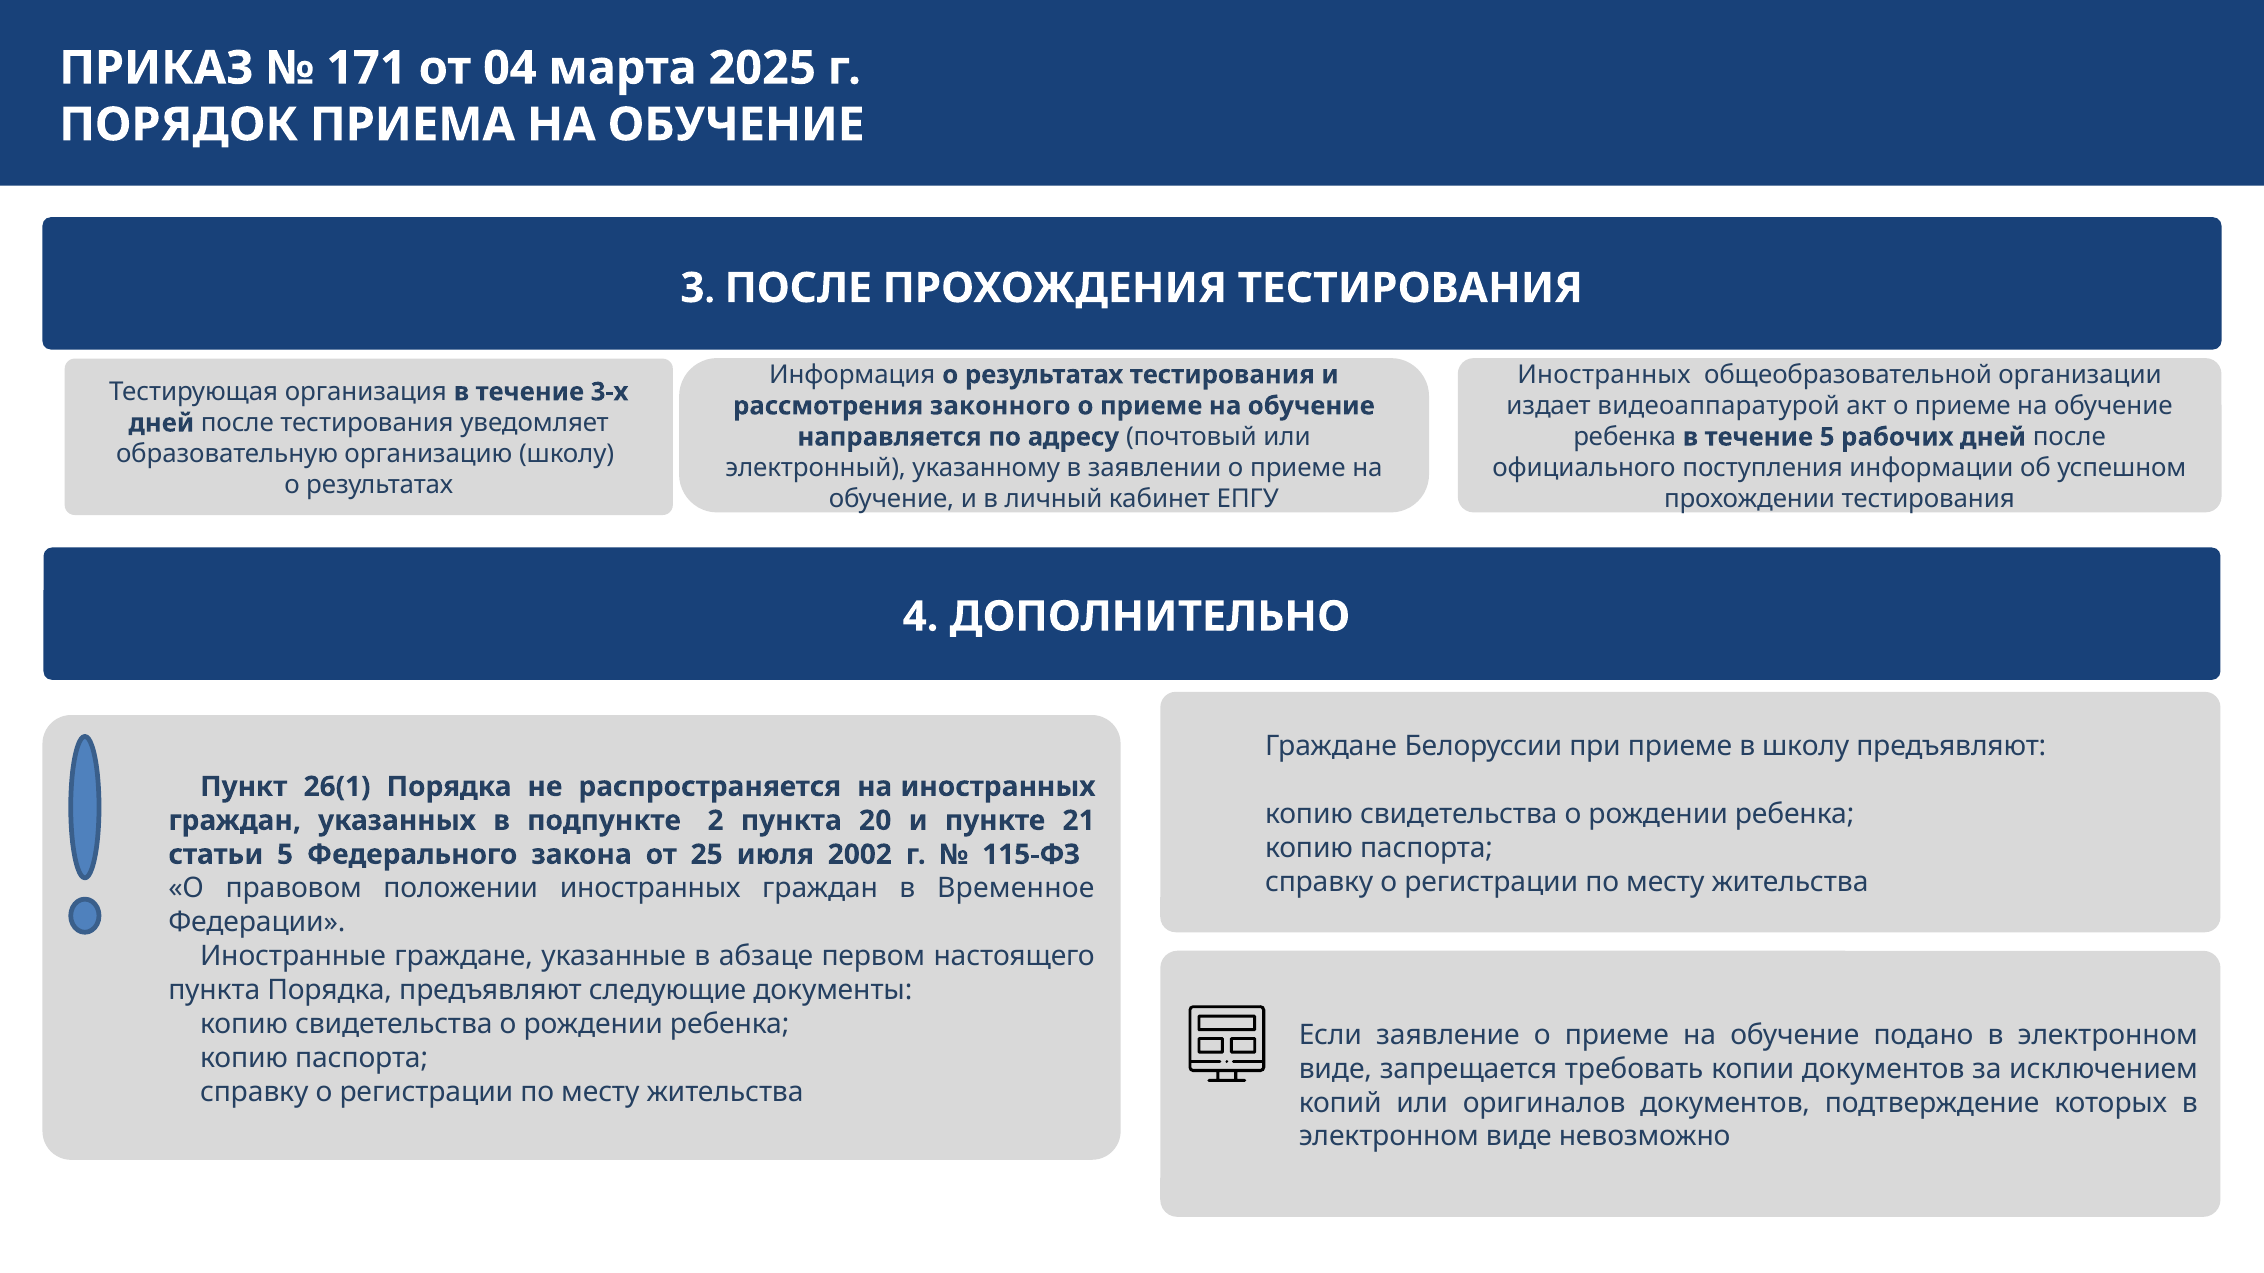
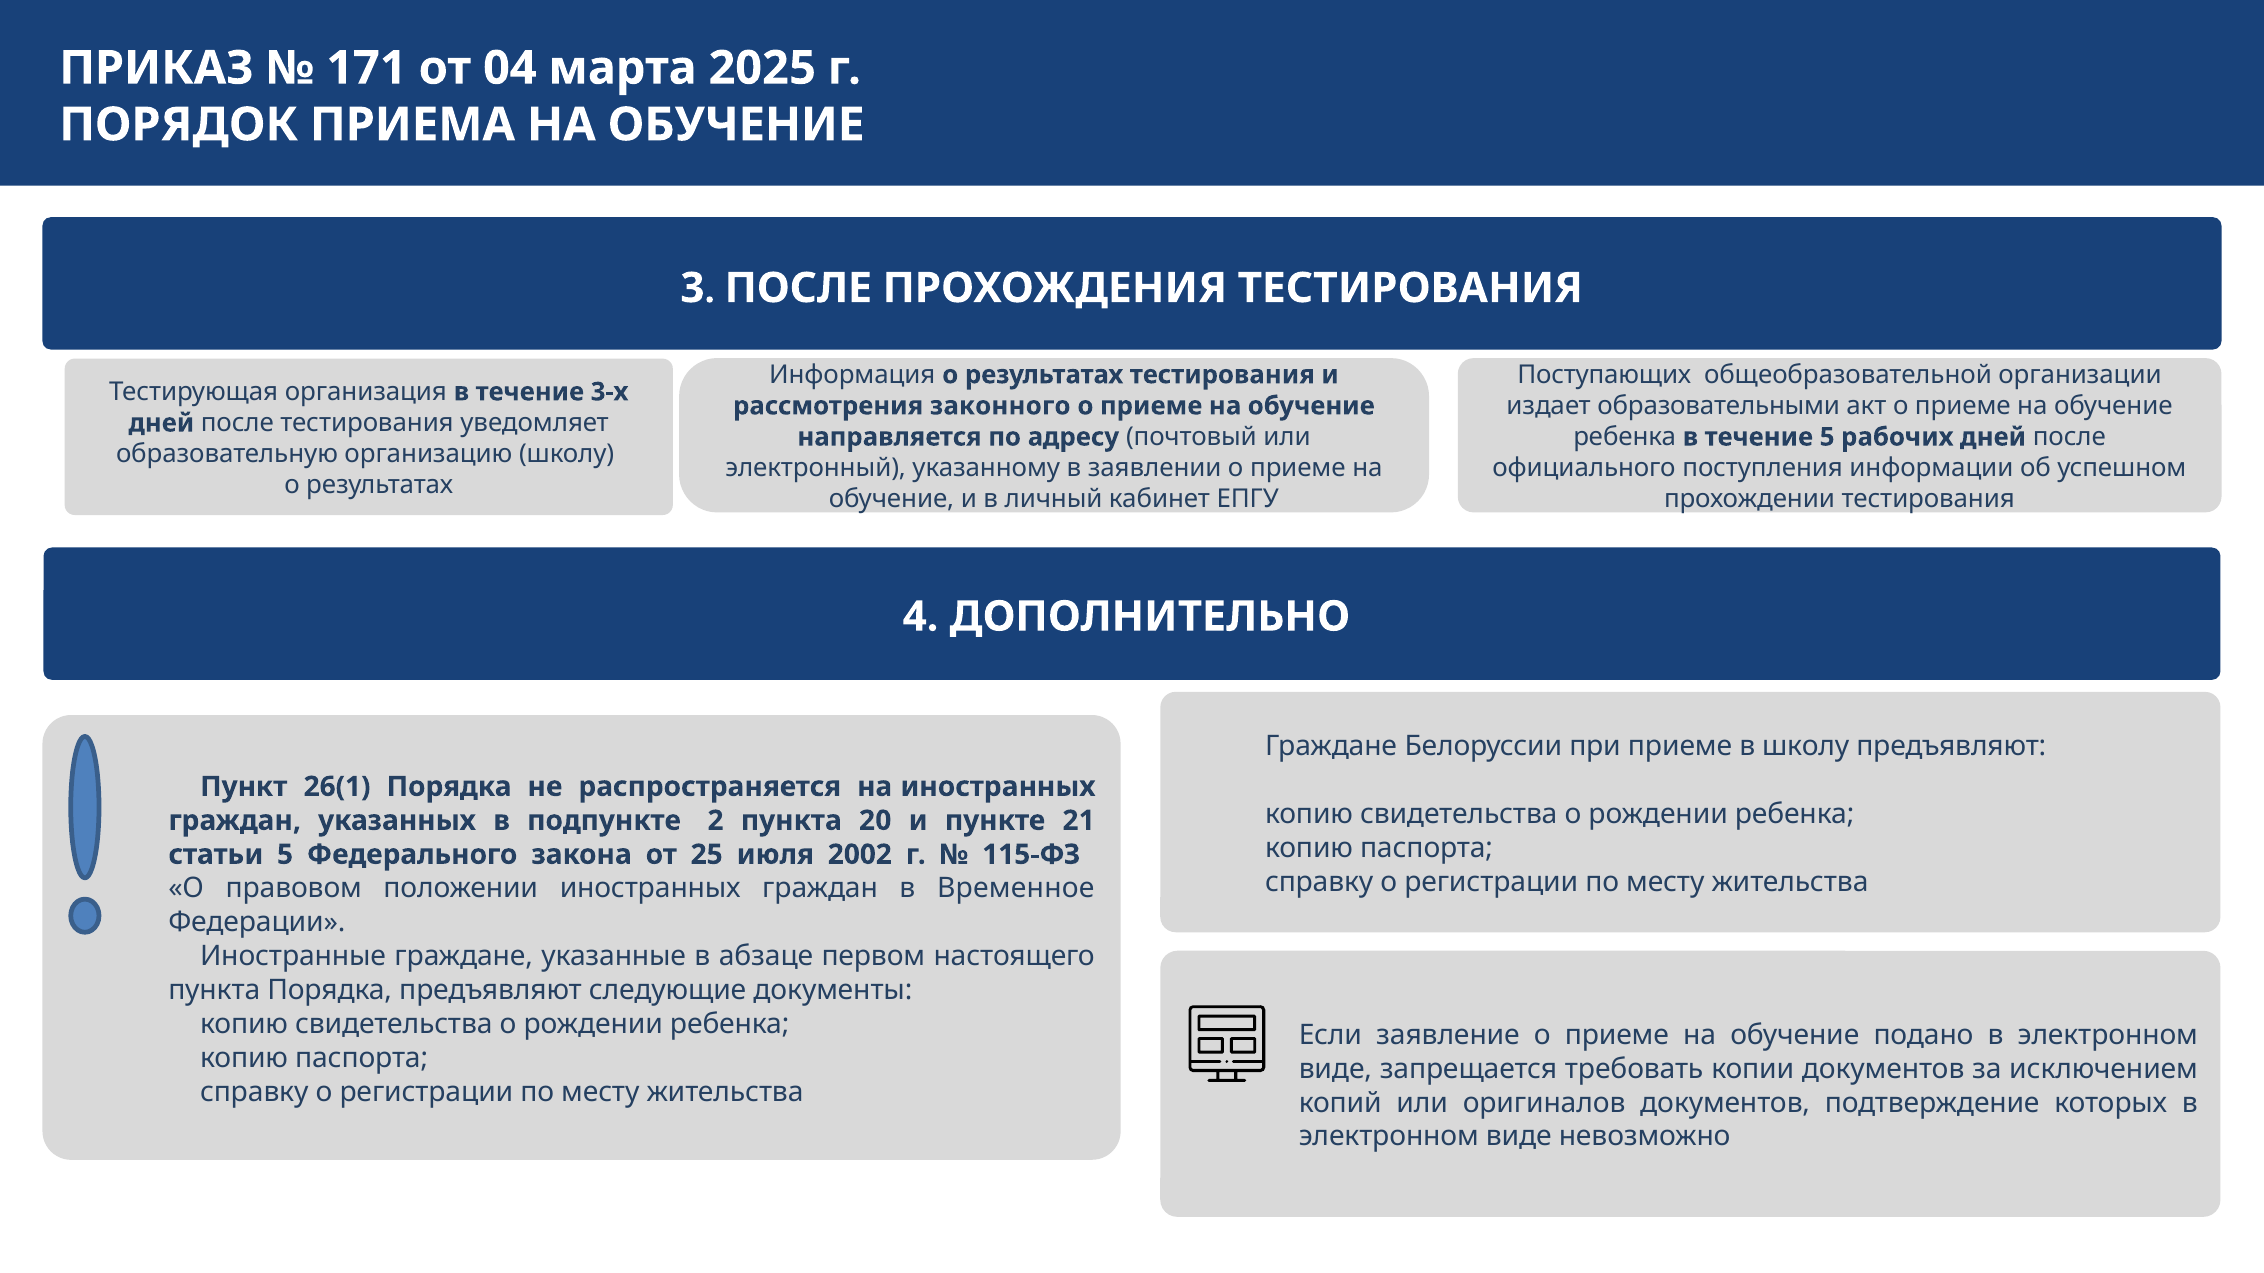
Иностранных at (1604, 375): Иностранных -> Поступающих
видеоаппаратурой: видеоаппаратурой -> образовательными
